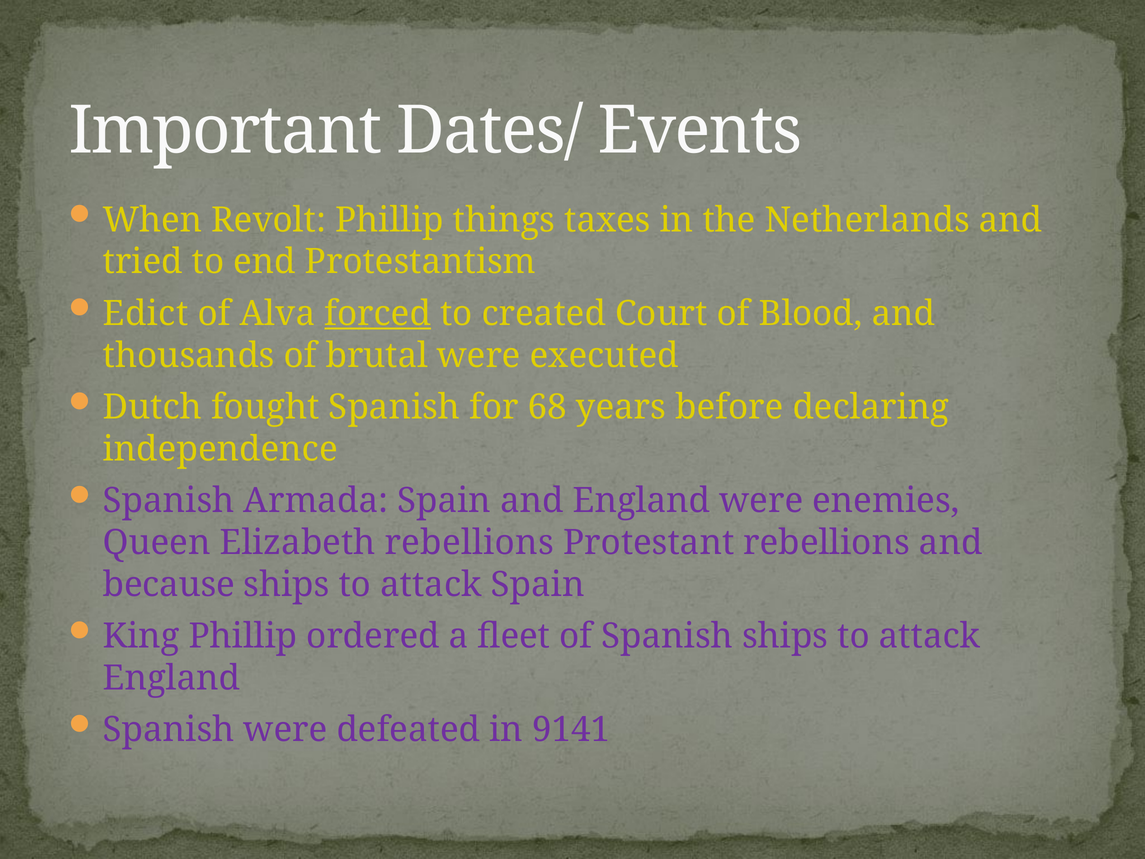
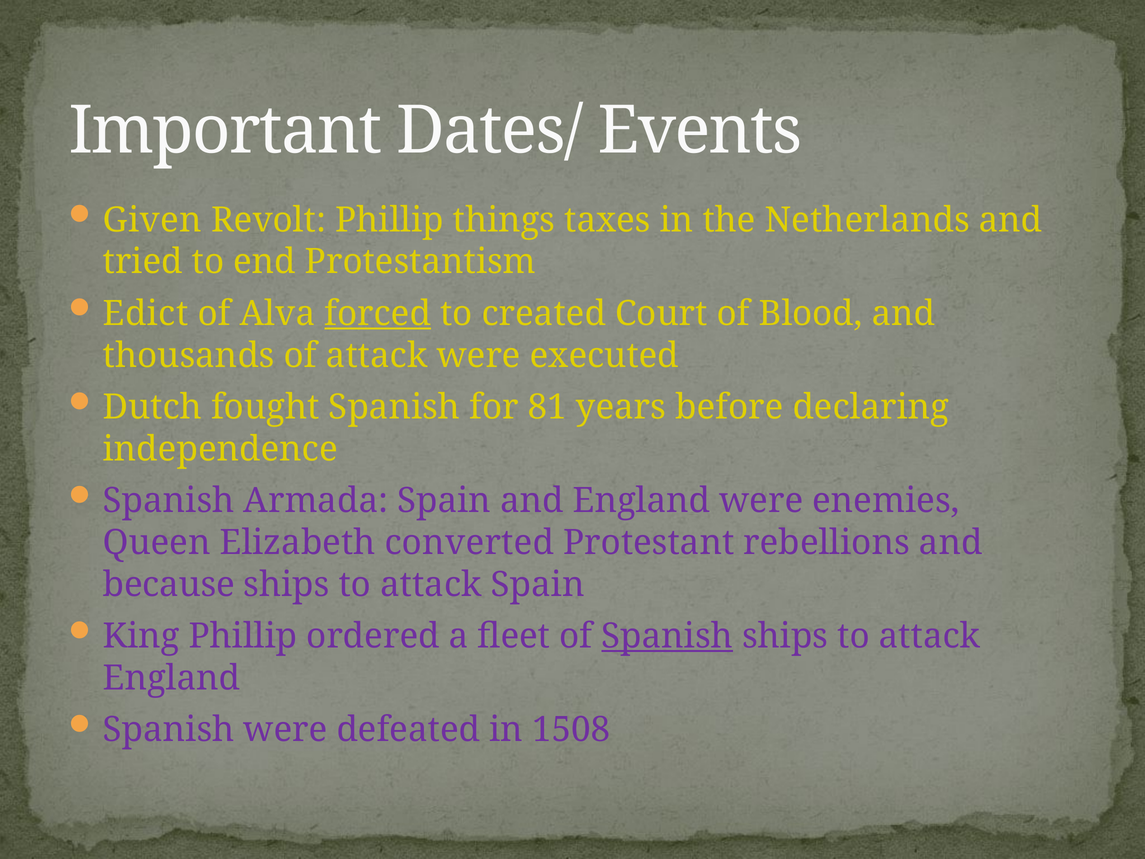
When: When -> Given
of brutal: brutal -> attack
68: 68 -> 81
Elizabeth rebellions: rebellions -> converted
Spanish at (667, 636) underline: none -> present
9141: 9141 -> 1508
